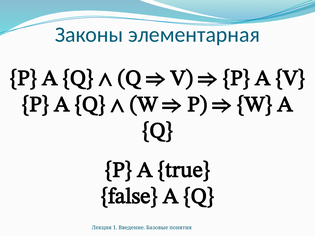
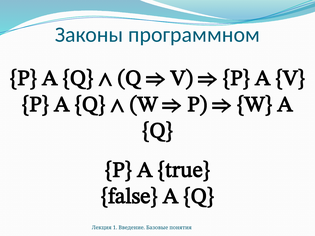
элементарная: элементарная -> программном
